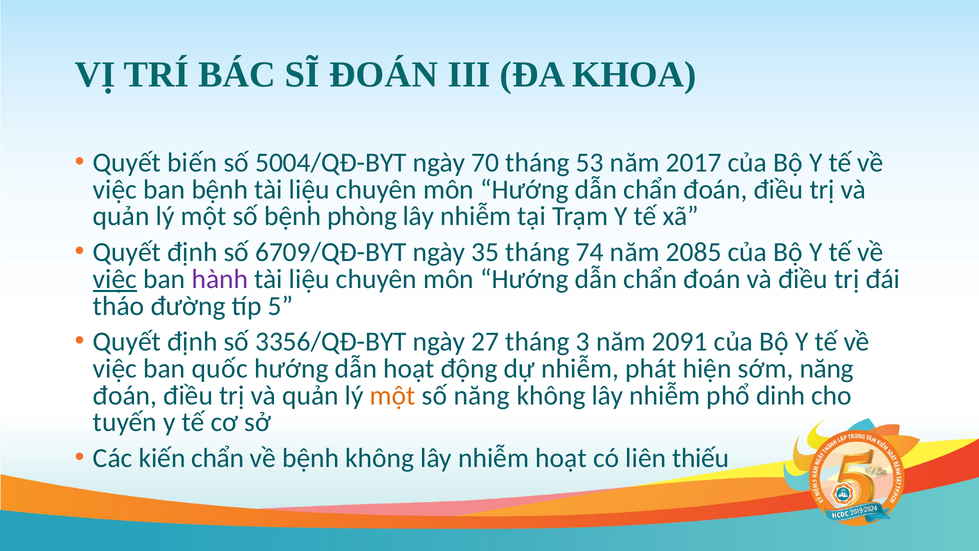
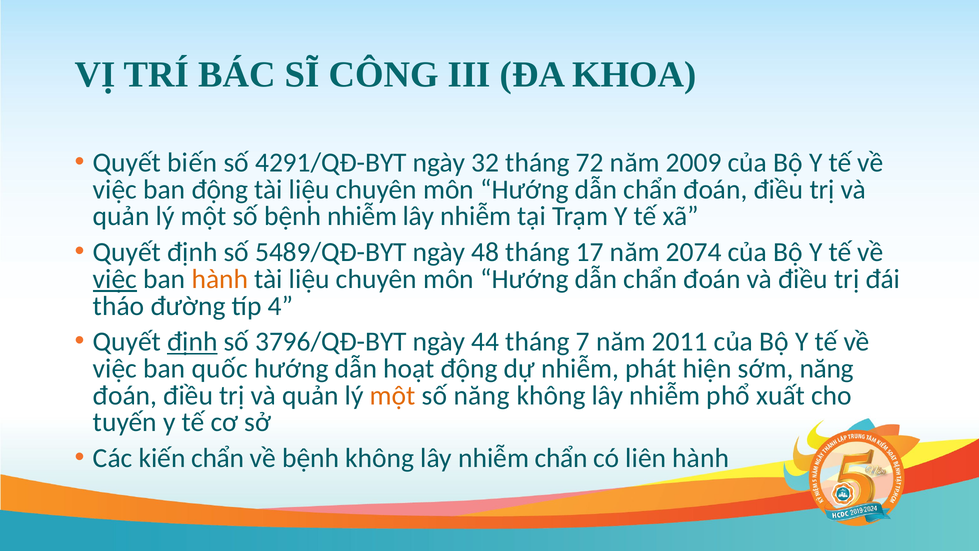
SĨ ĐOÁN: ĐOÁN -> CÔNG
5004/QĐ-BYT: 5004/QĐ-BYT -> 4291/QĐ-BYT
70: 70 -> 32
53: 53 -> 72
2017: 2017 -> 2009
ban bệnh: bệnh -> động
bệnh phòng: phòng -> nhiễm
6709/QĐ-BYT: 6709/QĐ-BYT -> 5489/QĐ-BYT
35: 35 -> 48
74: 74 -> 17
2085: 2085 -> 2074
hành at (220, 279) colour: purple -> orange
5: 5 -> 4
định at (192, 342) underline: none -> present
3356/QĐ-BYT: 3356/QĐ-BYT -> 3796/QĐ-BYT
27: 27 -> 44
3: 3 -> 7
2091: 2091 -> 2011
dinh: dinh -> xuất
nhiễm hoạt: hoạt -> chẩn
liên thiếu: thiếu -> hành
